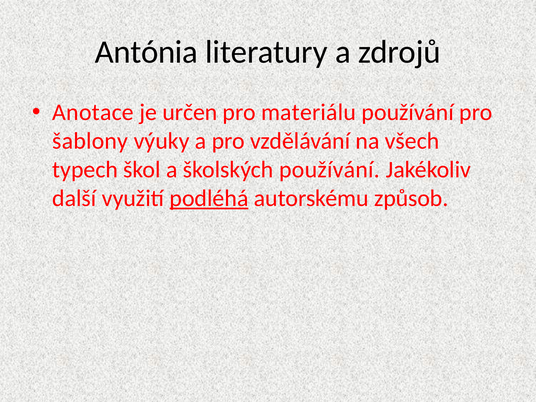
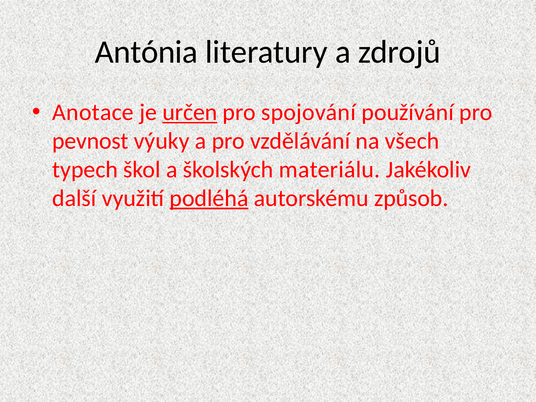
určen underline: none -> present
materiálu: materiálu -> spojování
šablony: šablony -> pevnost
školských používání: používání -> materiálu
